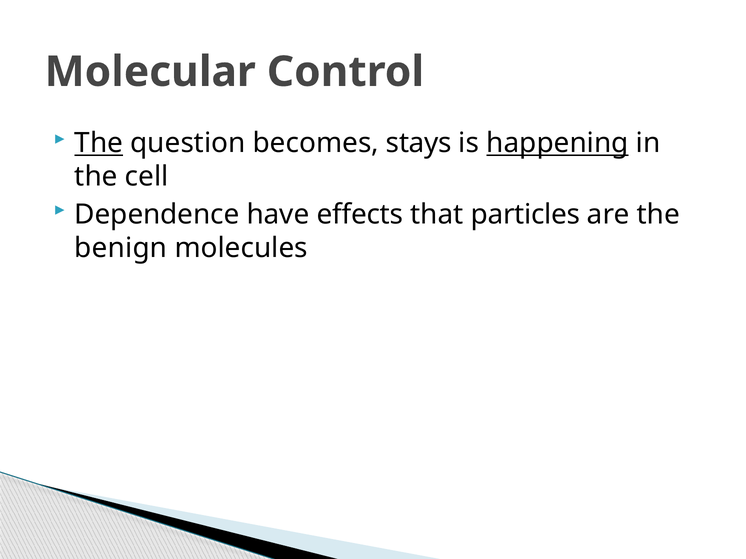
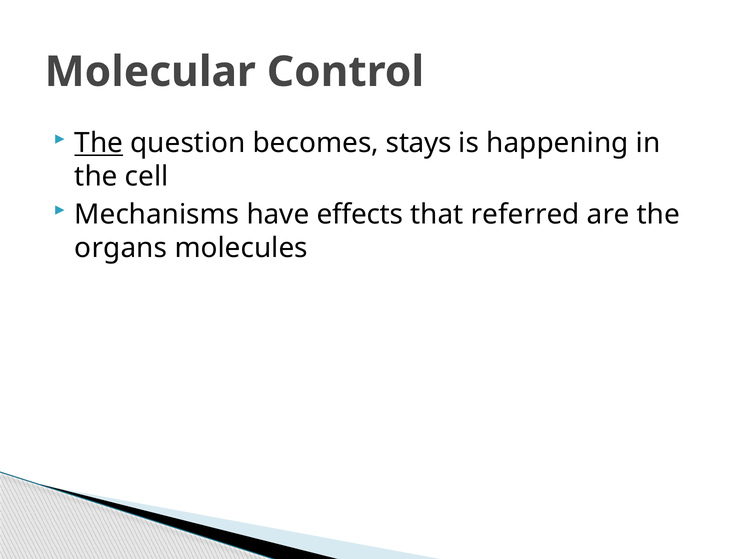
happening underline: present -> none
Dependence: Dependence -> Mechanisms
particles: particles -> referred
benign: benign -> organs
